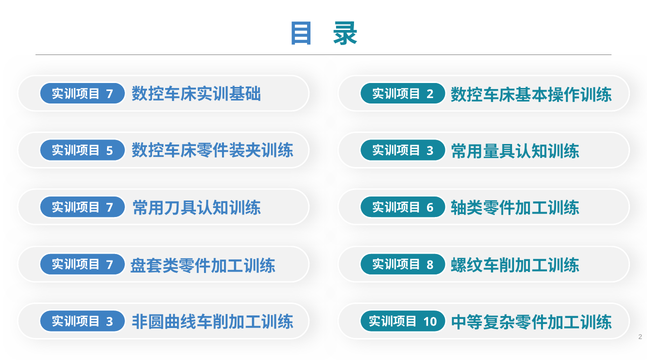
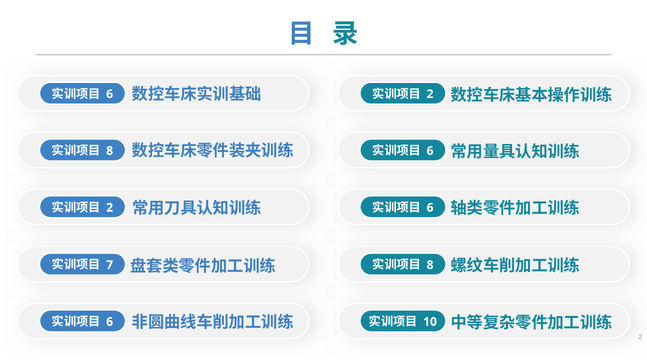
7 at (110, 94): 7 -> 6
5 at (110, 151): 5 -> 8
3 at (430, 151): 3 -> 6
7 at (110, 208): 7 -> 2
3 at (110, 322): 3 -> 6
